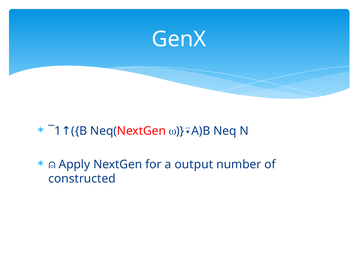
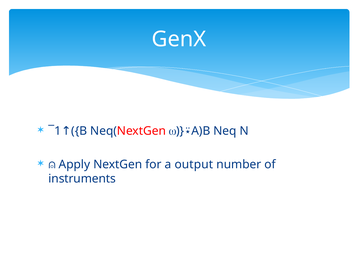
constructed: constructed -> instruments
